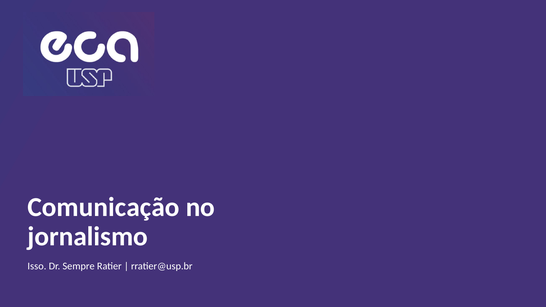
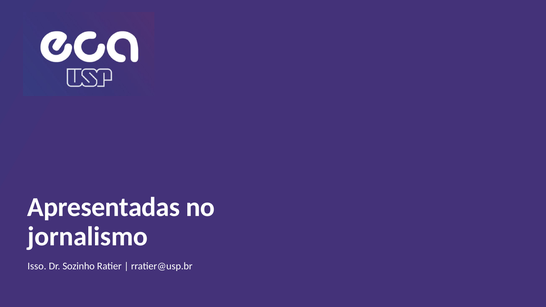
Comunicação: Comunicação -> Apresentadas
Sempre: Sempre -> Sozinho
